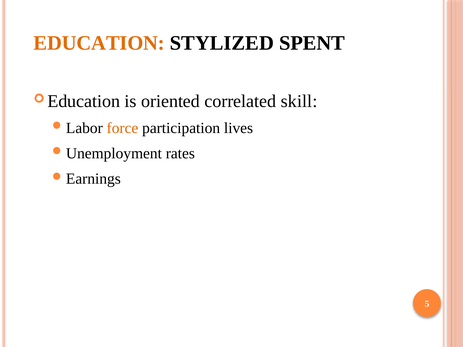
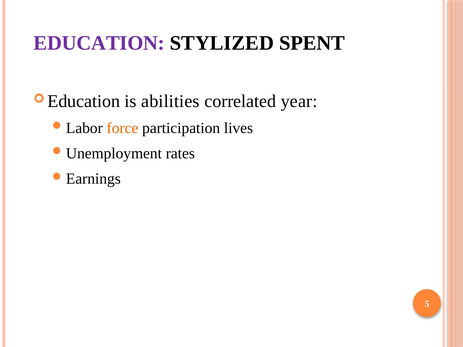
EDUCATION colour: orange -> purple
oriented: oriented -> abilities
skill: skill -> year
